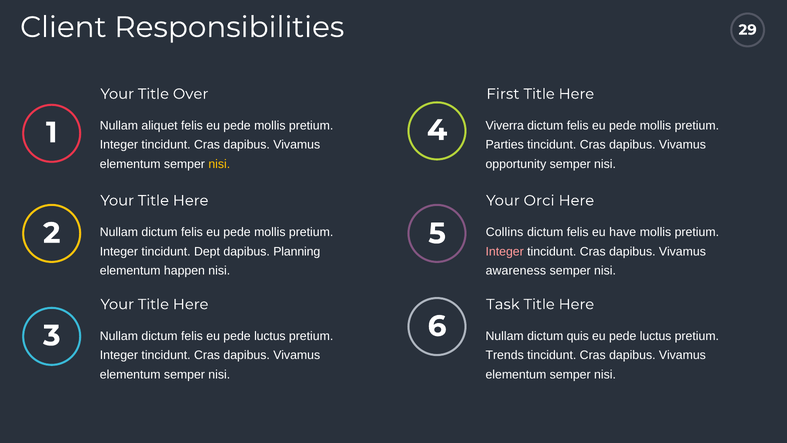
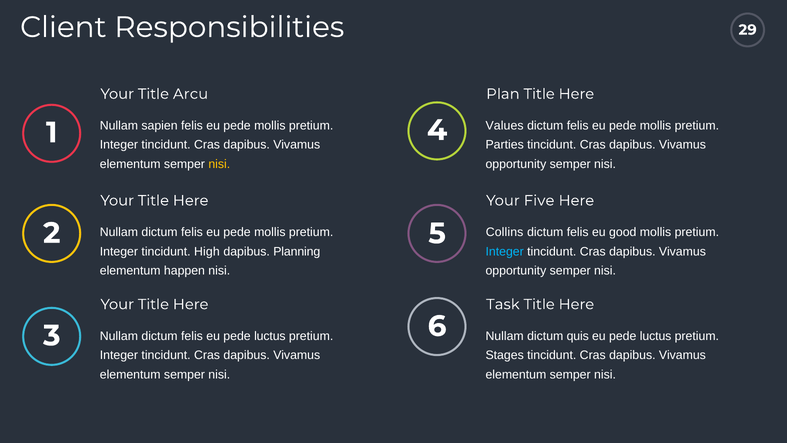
Over: Over -> Arcu
First: First -> Plan
aliquet: aliquet -> sapien
Viverra: Viverra -> Values
Orci: Orci -> Five
have: have -> good
Dept: Dept -> High
Integer at (505, 251) colour: pink -> light blue
awareness at (516, 271): awareness -> opportunity
Trends: Trends -> Stages
